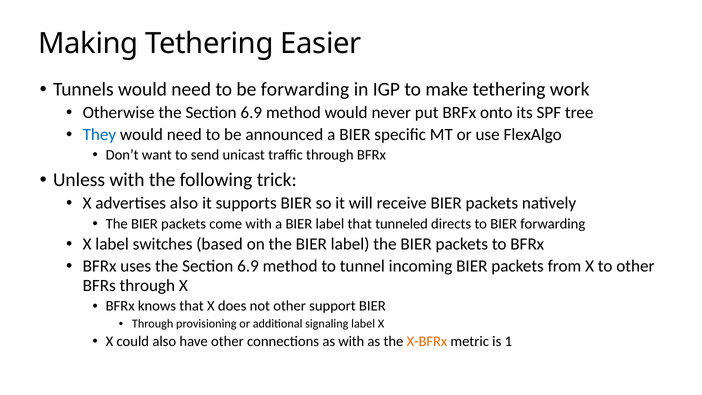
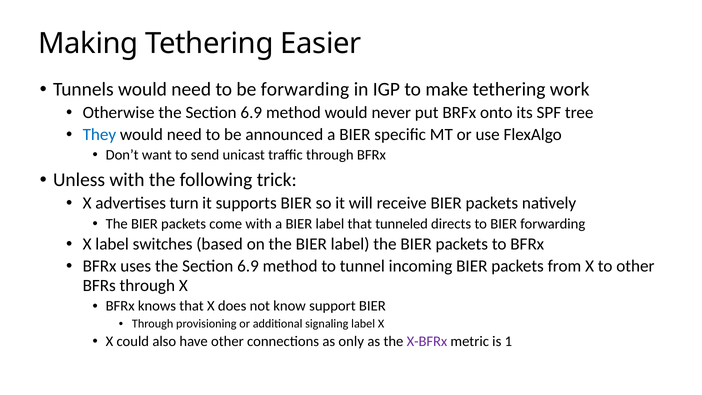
advertises also: also -> turn
not other: other -> know
as with: with -> only
X-BFRx colour: orange -> purple
